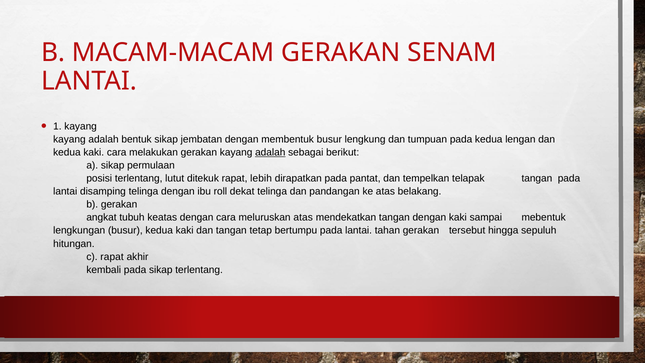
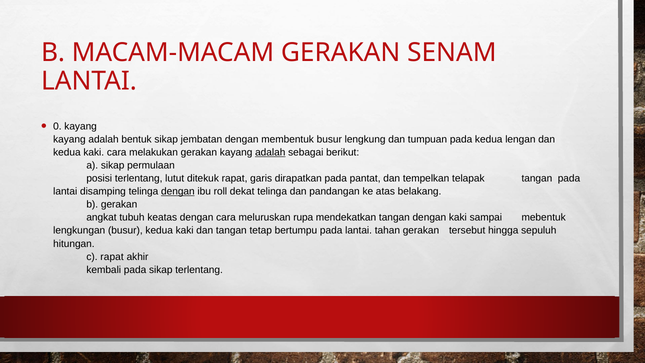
1: 1 -> 0
lebih: lebih -> garis
dengan at (178, 191) underline: none -> present
meluruskan atas: atas -> rupa
